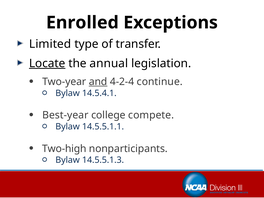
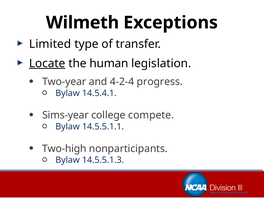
Enrolled: Enrolled -> Wilmeth
annual: annual -> human
and underline: present -> none
continue: continue -> progress
Best-year: Best-year -> Sims-year
